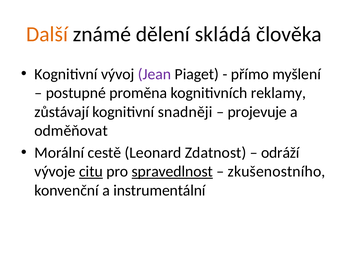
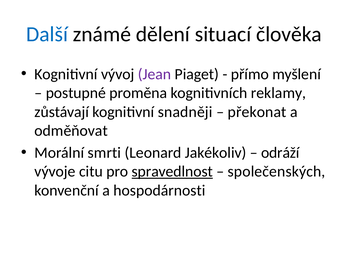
Další colour: orange -> blue
skládá: skládá -> situací
projevuje: projevuje -> překonat
cestě: cestě -> smrti
Zdatnost: Zdatnost -> Jakékoliv
citu underline: present -> none
zkušenostního: zkušenostního -> společenských
instrumentální: instrumentální -> hospodárnosti
